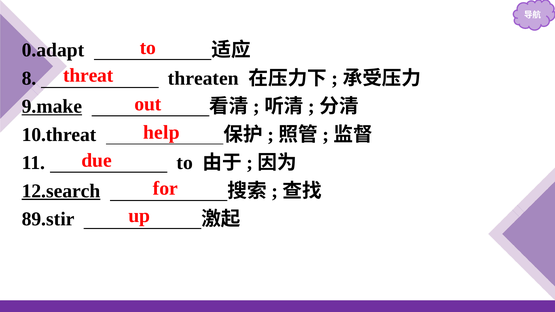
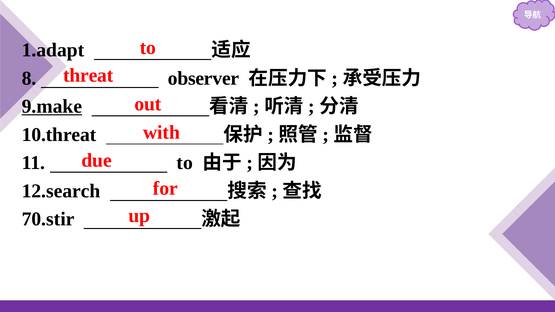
0.adapt: 0.adapt -> 1.adapt
threaten: threaten -> observer
help: help -> with
12.search underline: present -> none
89.stir: 89.stir -> 70.stir
